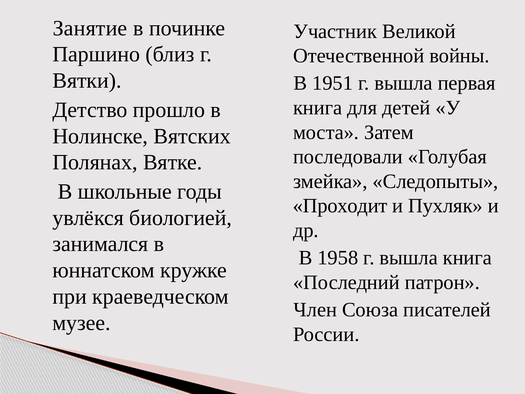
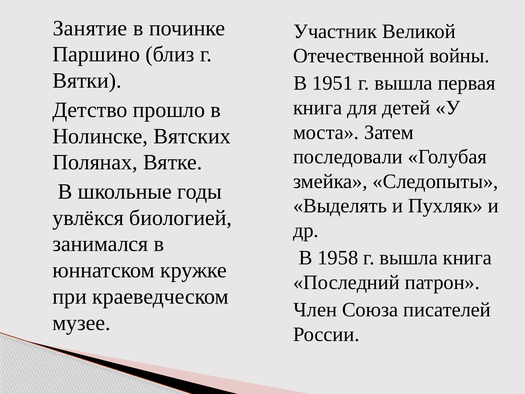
Проходит: Проходит -> Выделять
